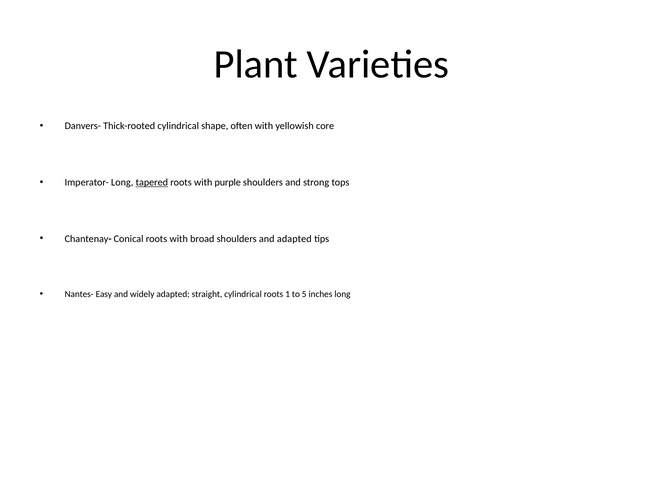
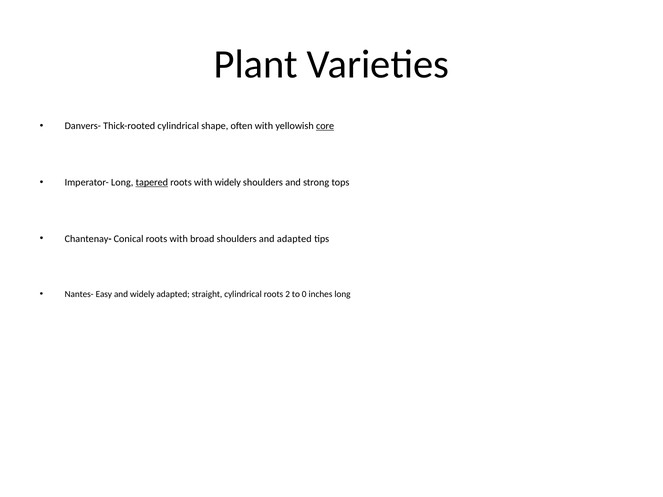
core underline: none -> present
with purple: purple -> widely
1: 1 -> 2
5: 5 -> 0
